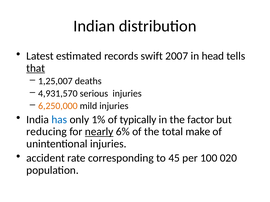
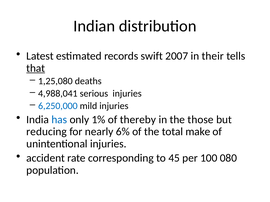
head: head -> their
1,25,007: 1,25,007 -> 1,25,080
4,931,570: 4,931,570 -> 4,988,041
6,250,000 colour: orange -> blue
typically: typically -> thereby
factor: factor -> those
nearly underline: present -> none
020: 020 -> 080
